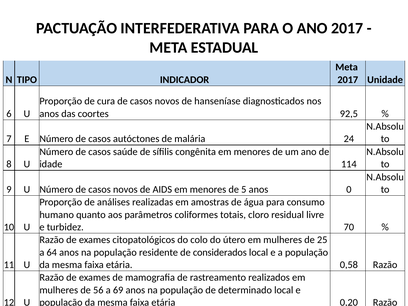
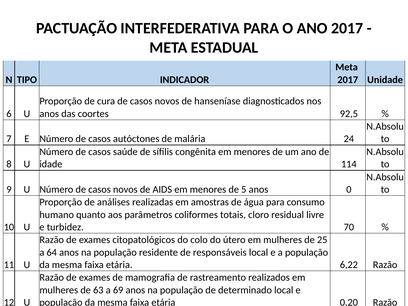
considerados: considerados -> responsáveis
0,58: 0,58 -> 6,22
56: 56 -> 63
